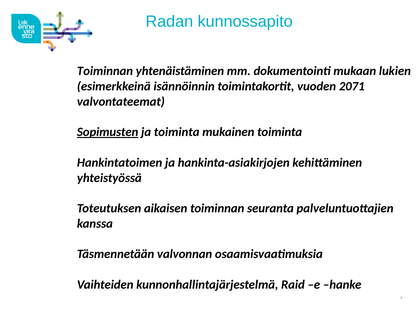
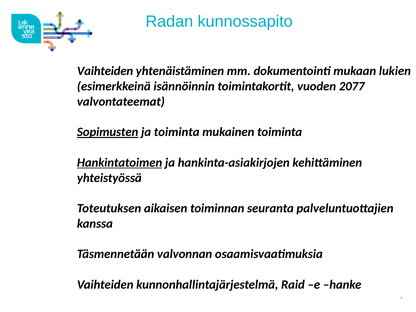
Toiminnan at (105, 71): Toiminnan -> Vaihteiden
2071: 2071 -> 2077
Hankintatoimen underline: none -> present
